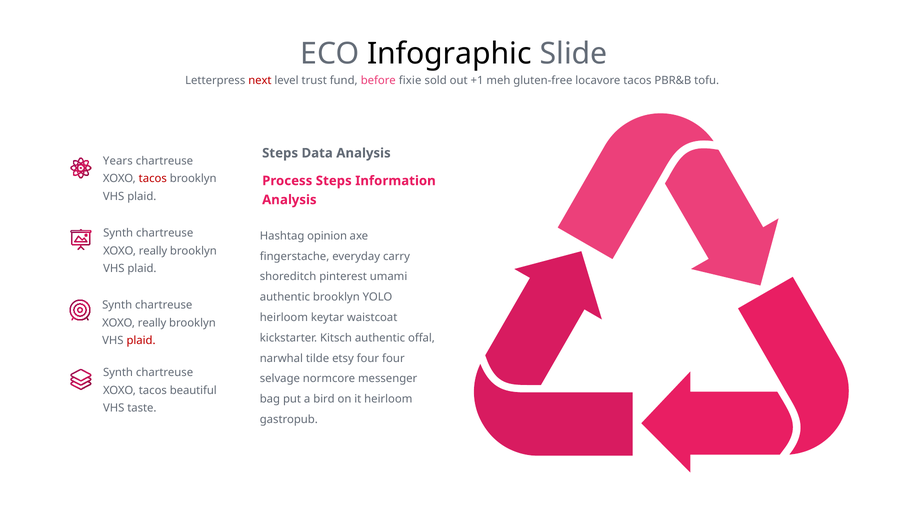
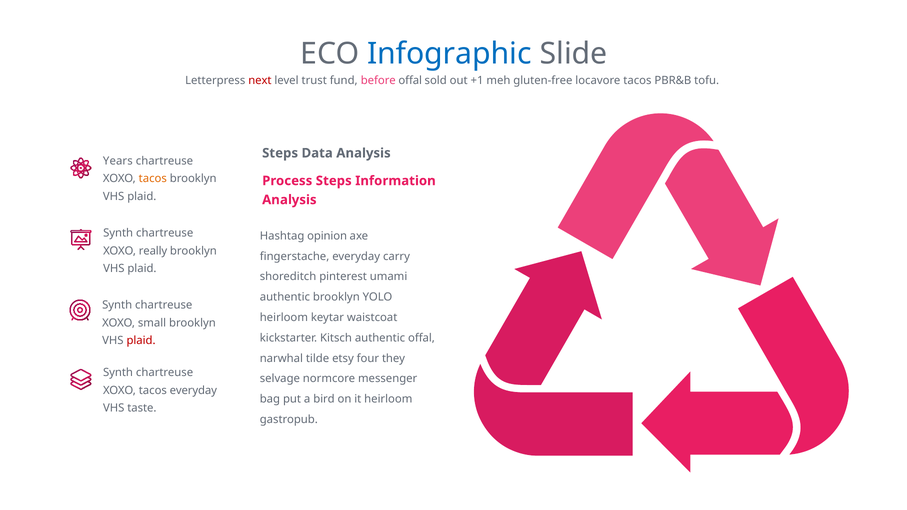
Infographic colour: black -> blue
before fixie: fixie -> offal
tacos at (153, 179) colour: red -> orange
really at (152, 323): really -> small
four four: four -> they
tacos beautiful: beautiful -> everyday
